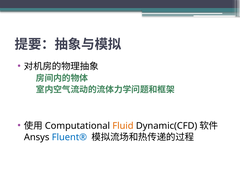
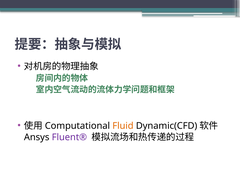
Fluent® colour: blue -> purple
